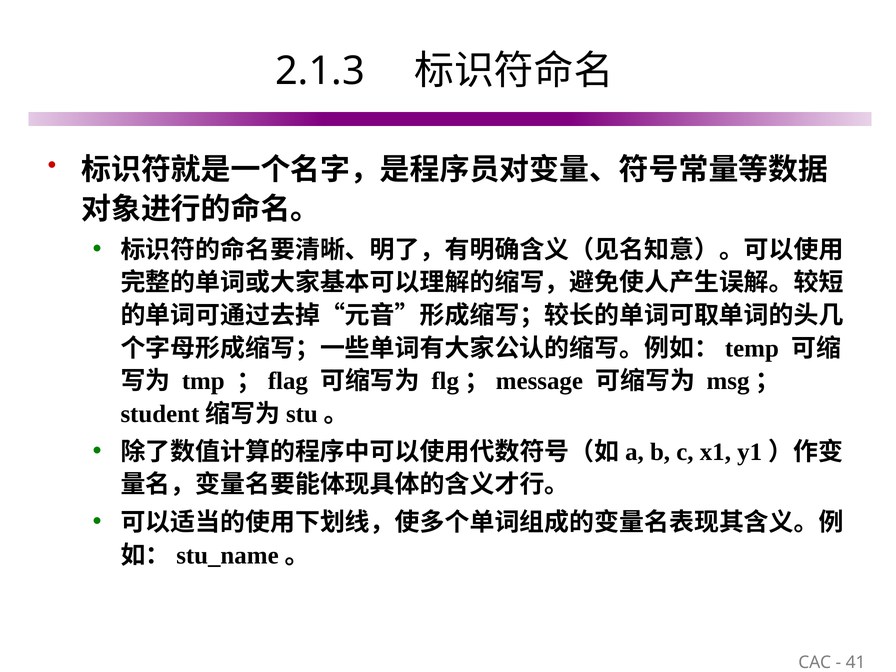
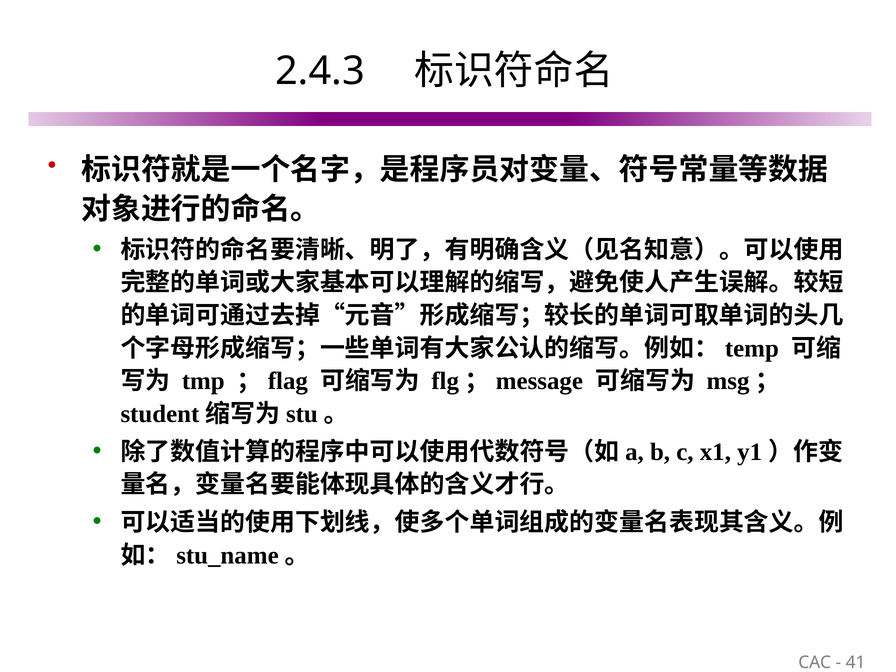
2.1.3: 2.1.3 -> 2.4.3
